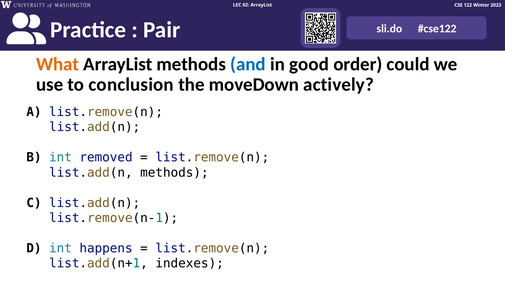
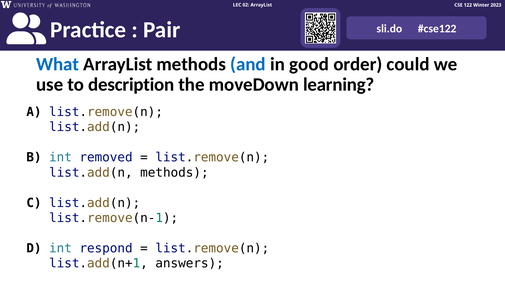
What colour: orange -> blue
conclusion: conclusion -> description
actively: actively -> learning
happens: happens -> respond
indexes: indexes -> answers
